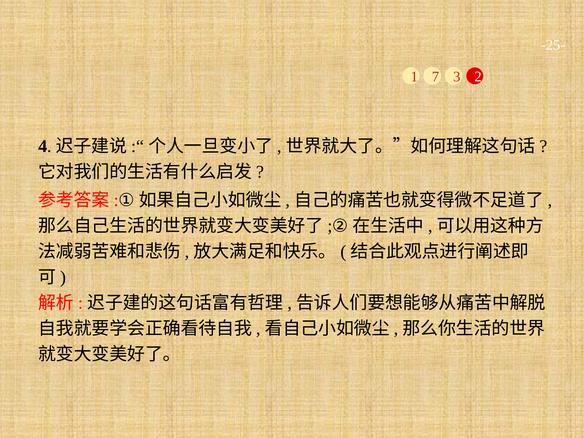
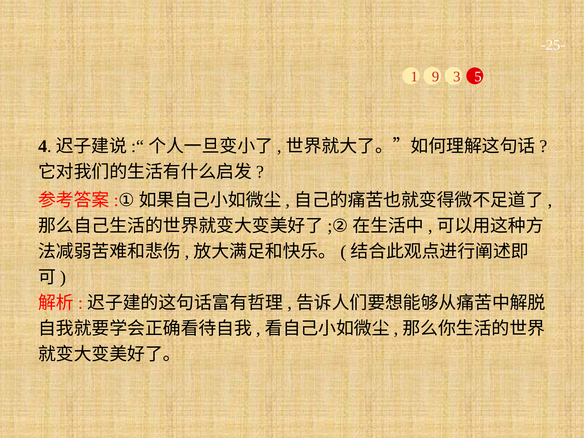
7: 7 -> 9
2: 2 -> 5
